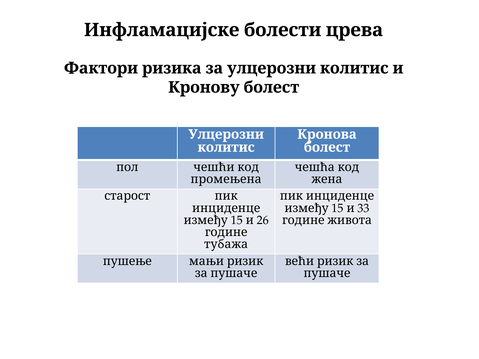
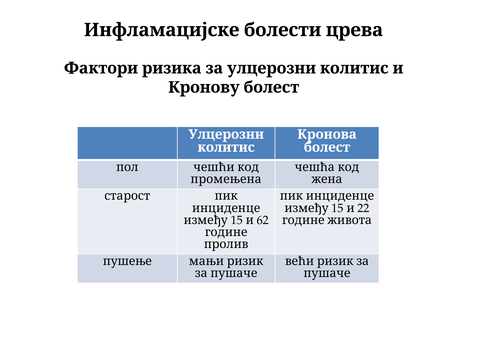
33: 33 -> 22
26: 26 -> 62
тубажа: тубажа -> пролив
